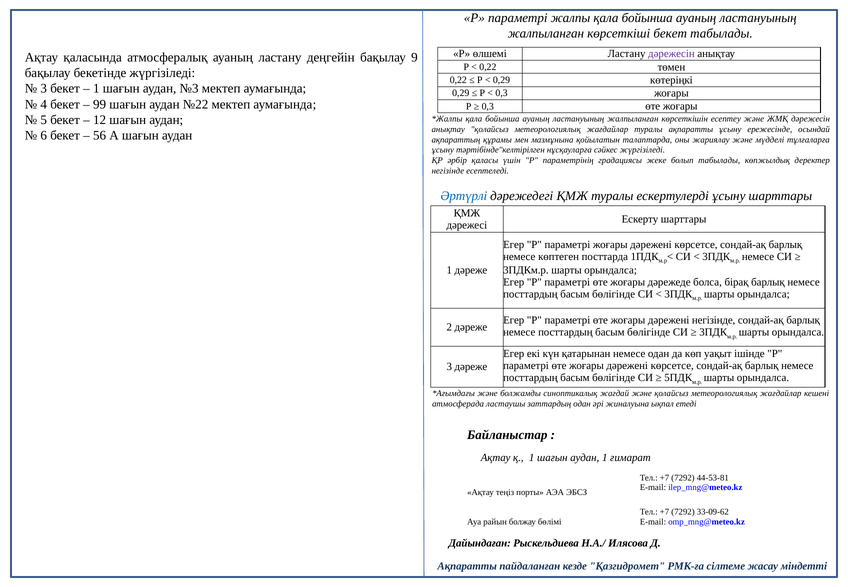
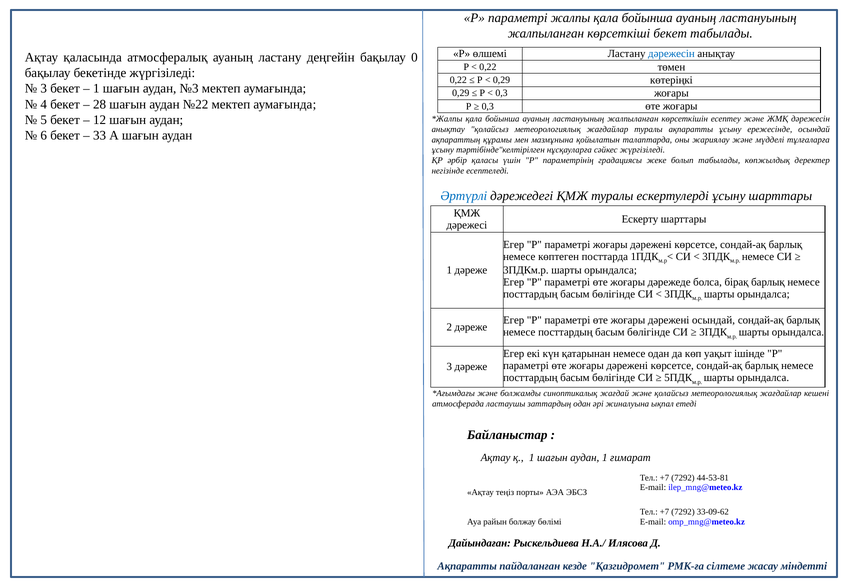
дәрежесін at (671, 54) colour: purple -> blue
9: 9 -> 0
99: 99 -> 28
56: 56 -> 33
дәрежені негізінде: негізінде -> осындай
